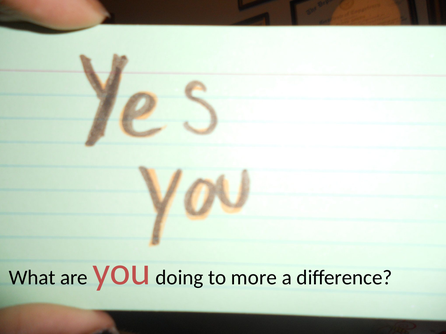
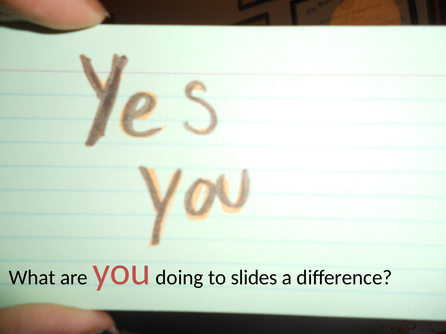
more: more -> slides
